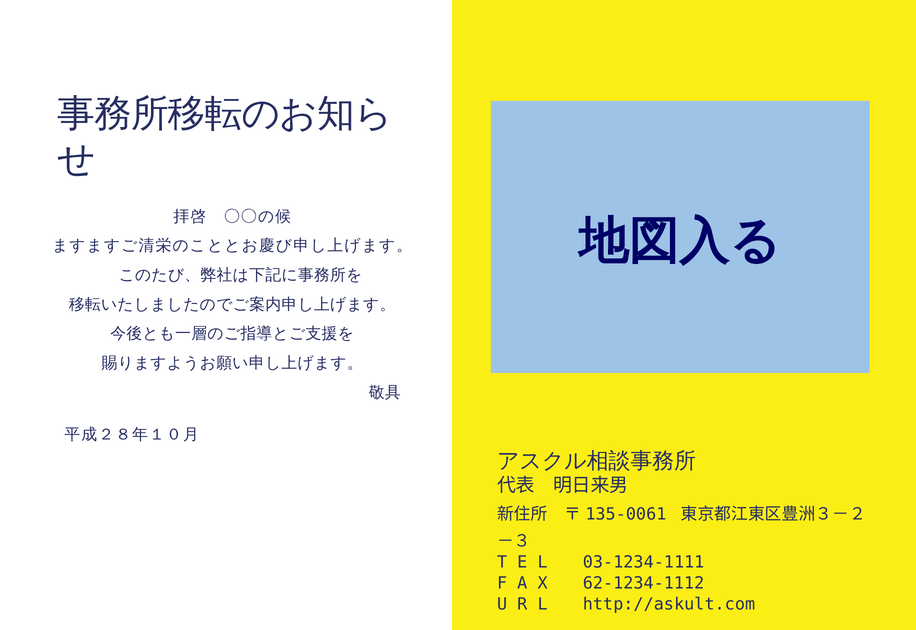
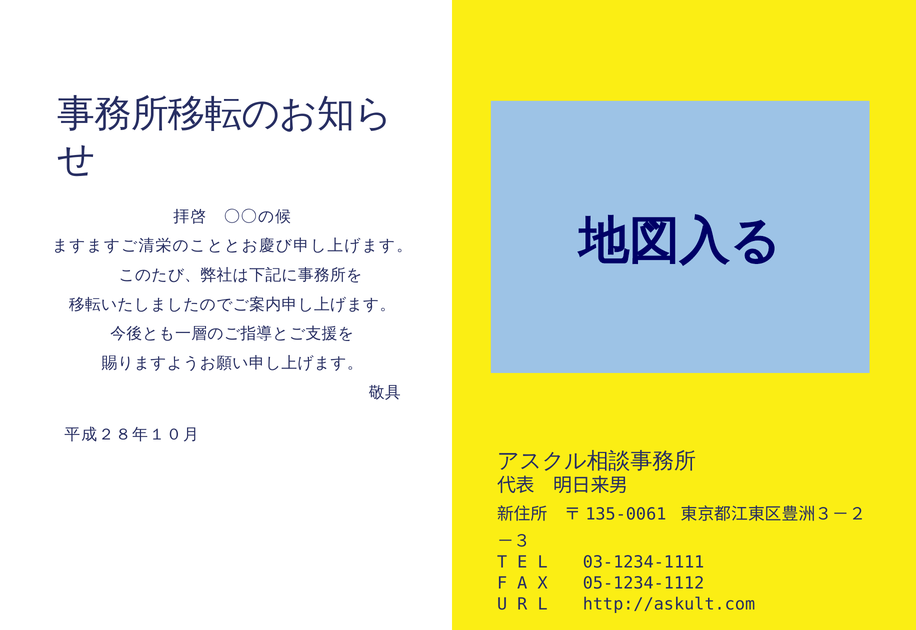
62-1234-1112: 62-1234-1112 -> 05-1234-1112
